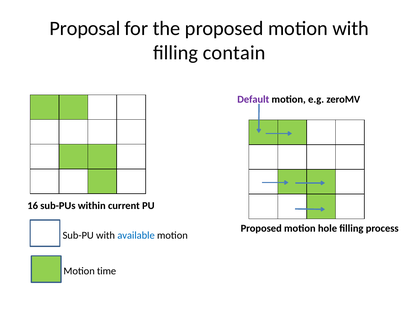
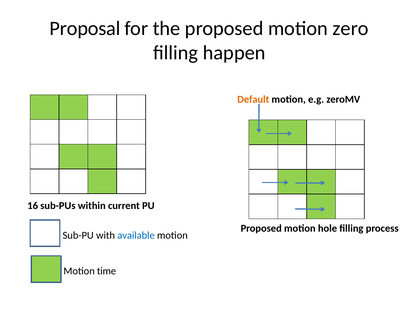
motion with: with -> zero
contain: contain -> happen
Default colour: purple -> orange
